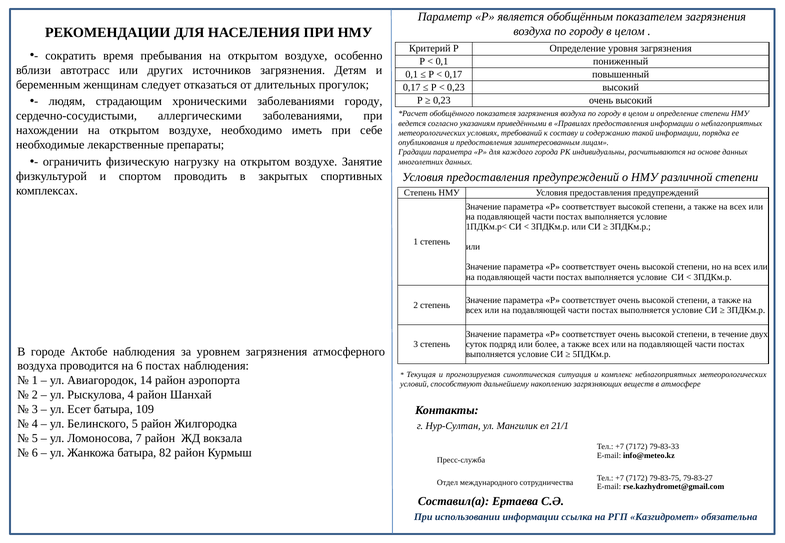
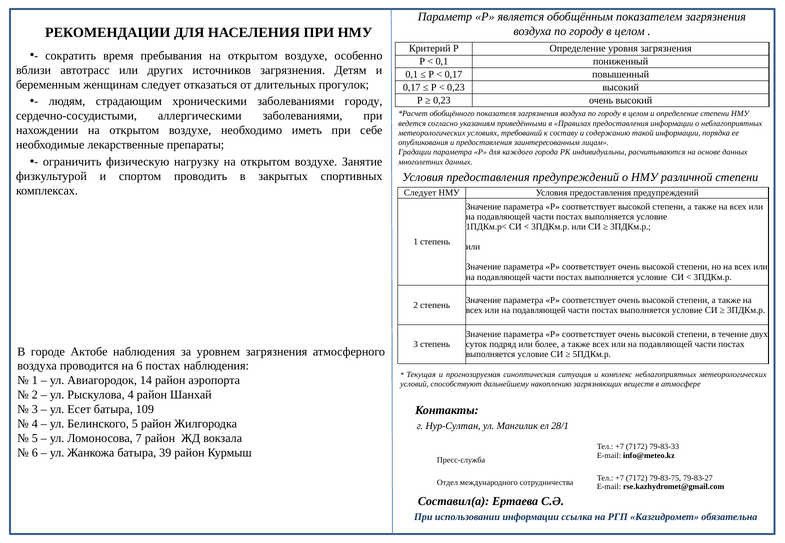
Степень at (420, 193): Степень -> Следует
21/1: 21/1 -> 28/1
82: 82 -> 39
